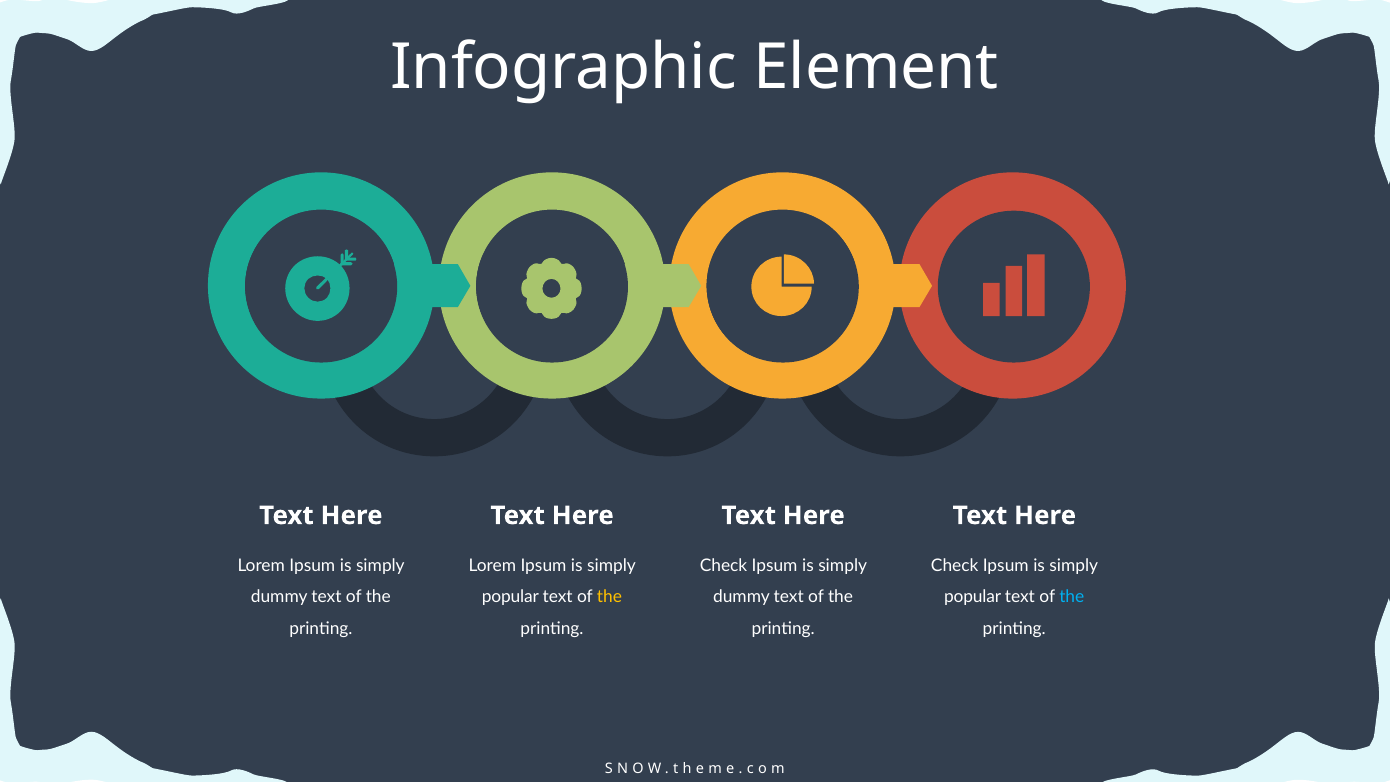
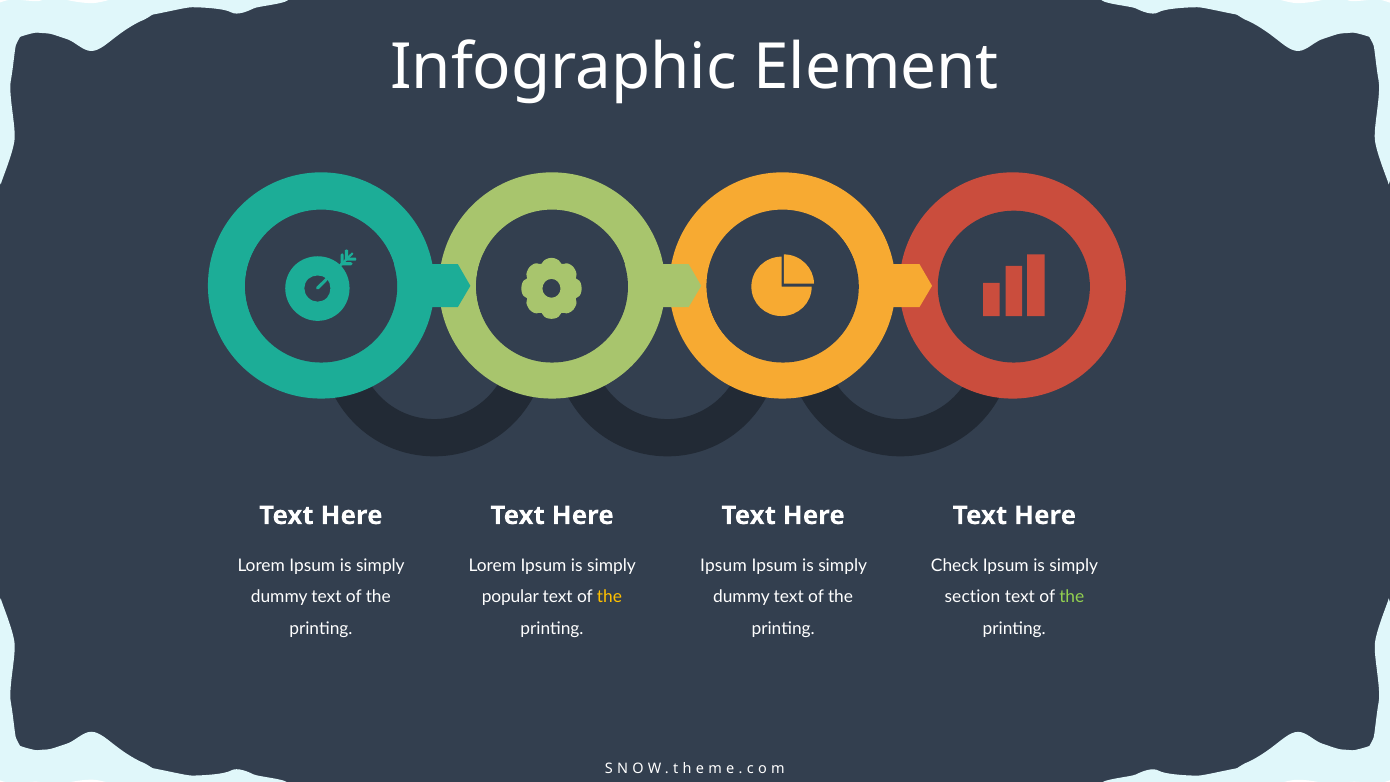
Check at (724, 566): Check -> Ipsum
popular at (973, 597): popular -> section
the at (1072, 597) colour: light blue -> light green
